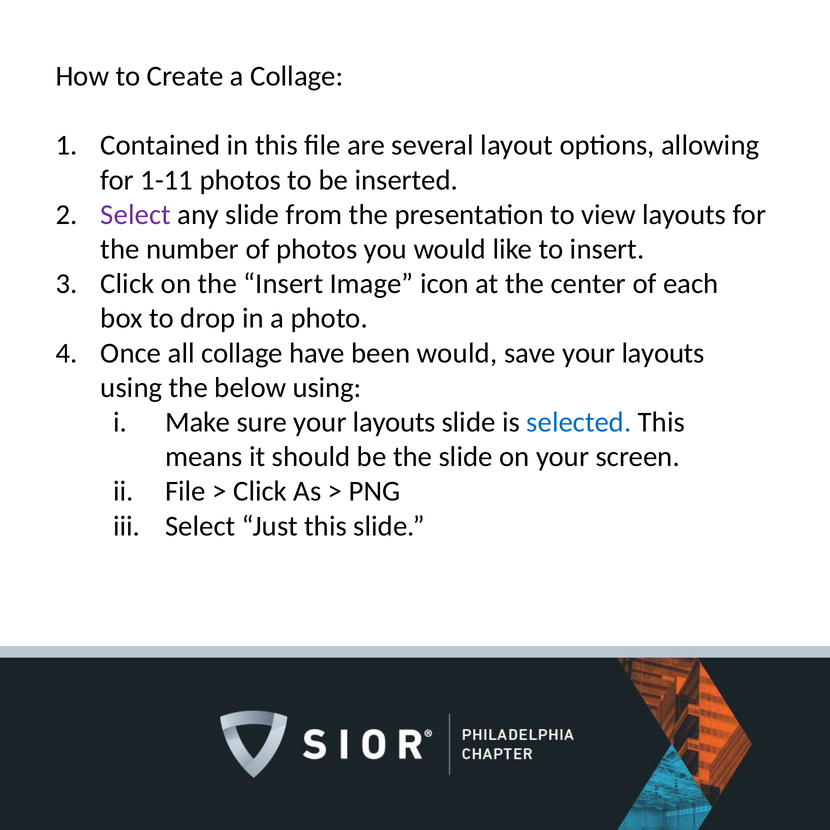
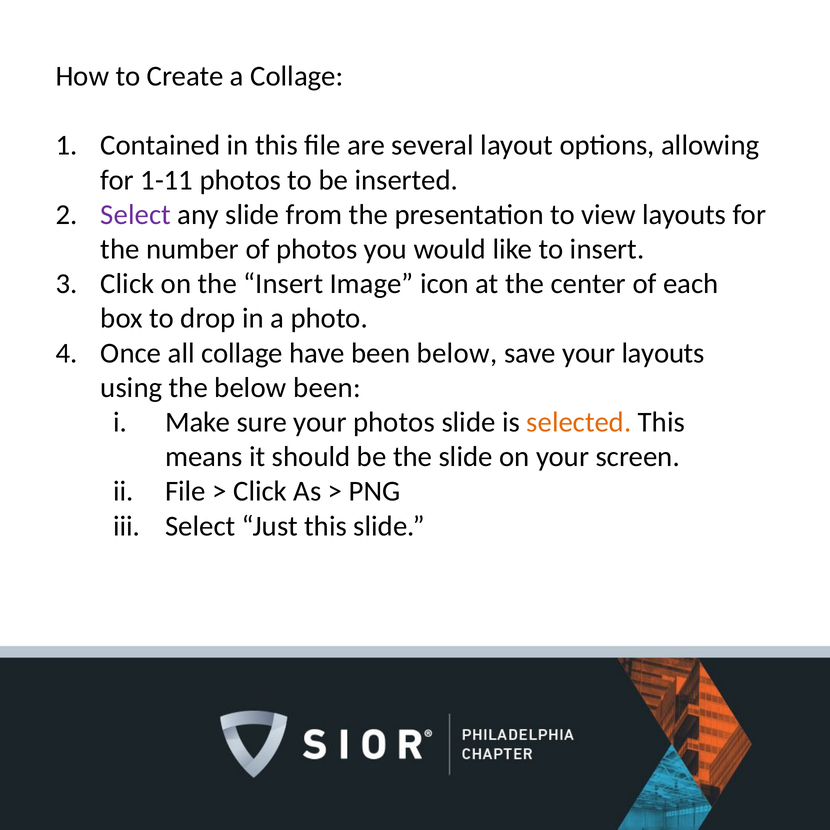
been would: would -> below
below using: using -> been
sure your layouts: layouts -> photos
selected colour: blue -> orange
